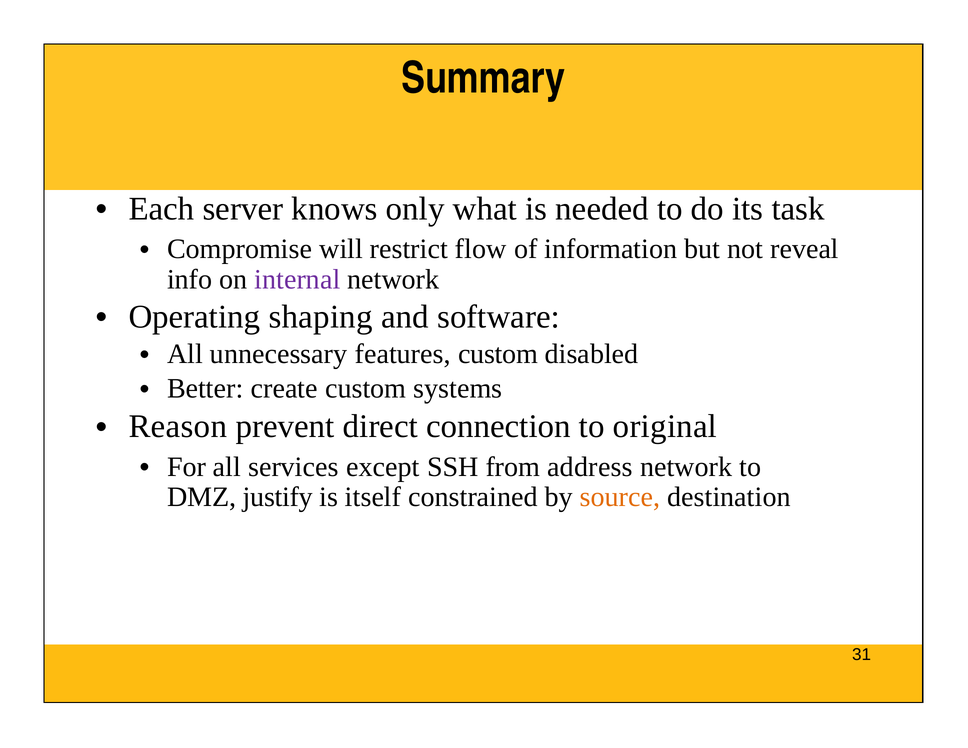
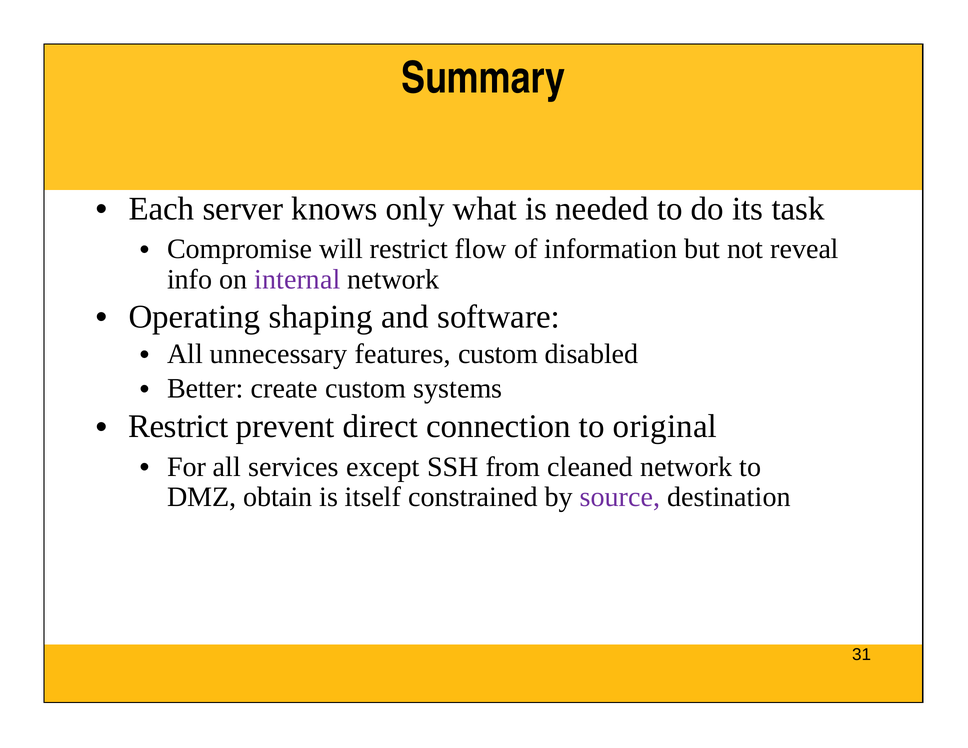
Reason at (178, 427): Reason -> Restrict
address: address -> cleaned
justify: justify -> obtain
source colour: orange -> purple
